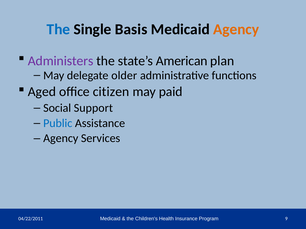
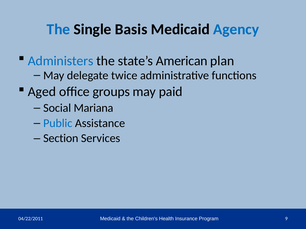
Agency at (236, 29) colour: orange -> blue
Administers colour: purple -> blue
older: older -> twice
citizen: citizen -> groups
Support: Support -> Mariana
Agency at (61, 139): Agency -> Section
